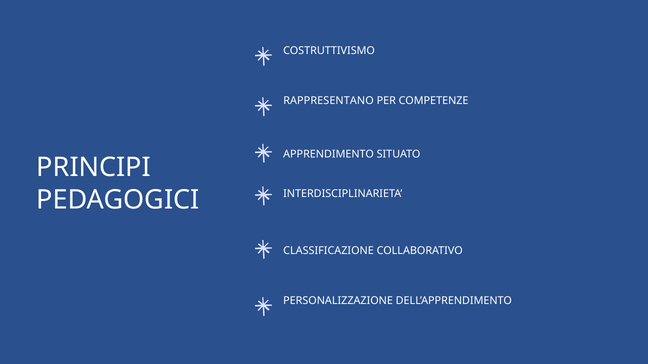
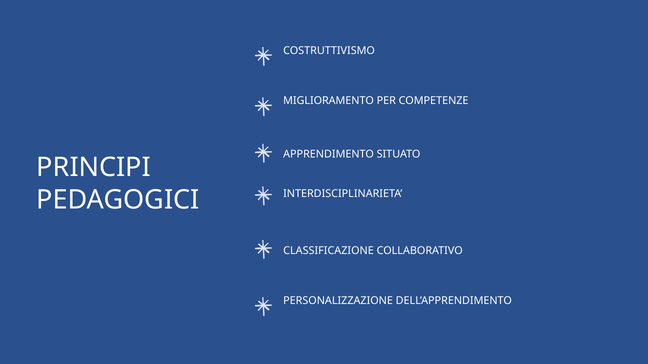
RAPPRESENTANO: RAPPRESENTANO -> MIGLIORAMENTO
